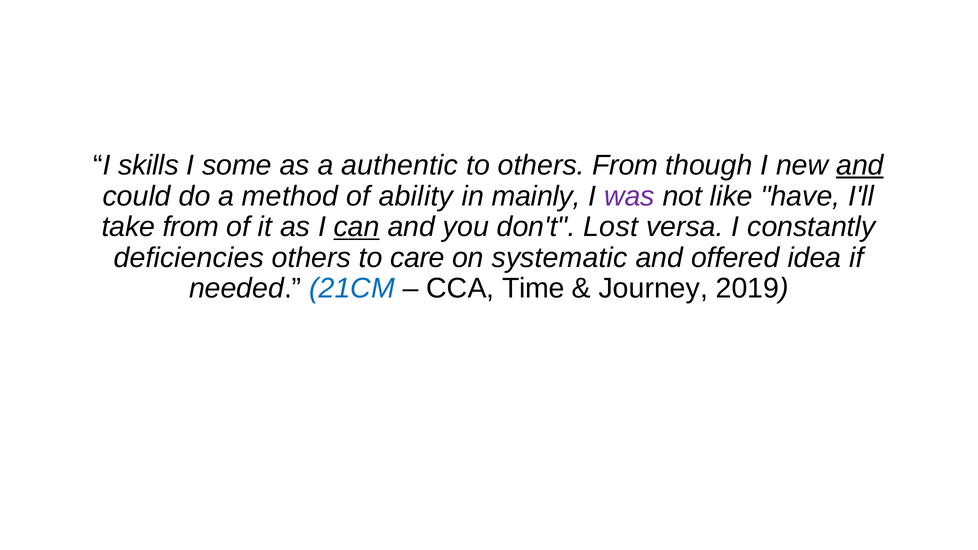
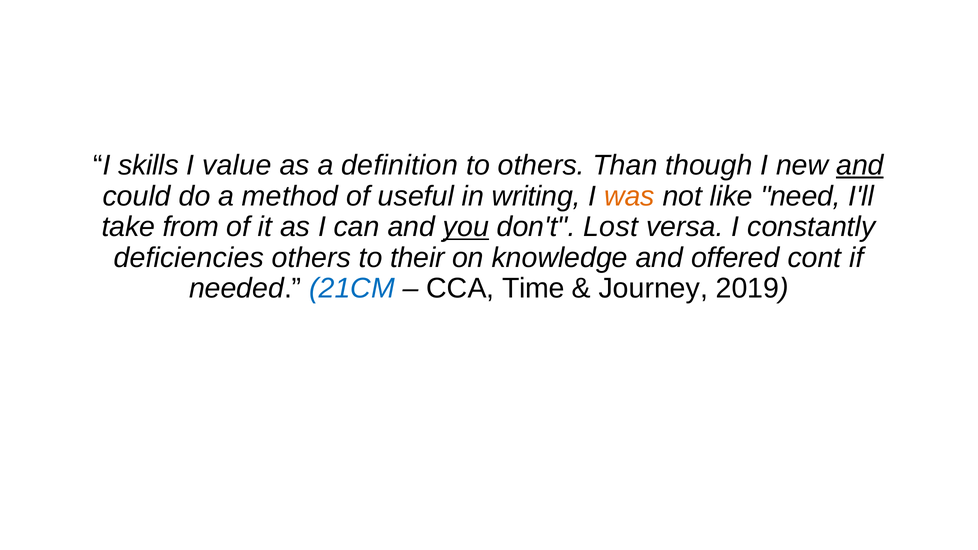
some: some -> value
authentic: authentic -> definition
others From: From -> Than
ability: ability -> useful
mainly: mainly -> writing
was colour: purple -> orange
have: have -> need
can underline: present -> none
you underline: none -> present
care: care -> their
systematic: systematic -> knowledge
idea: idea -> cont
